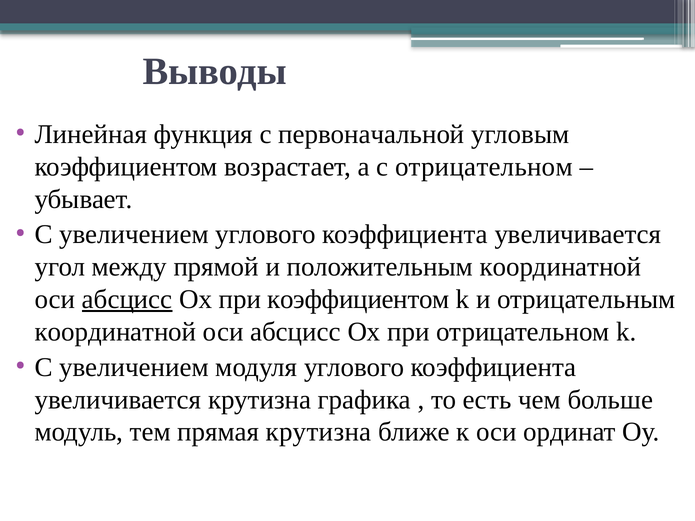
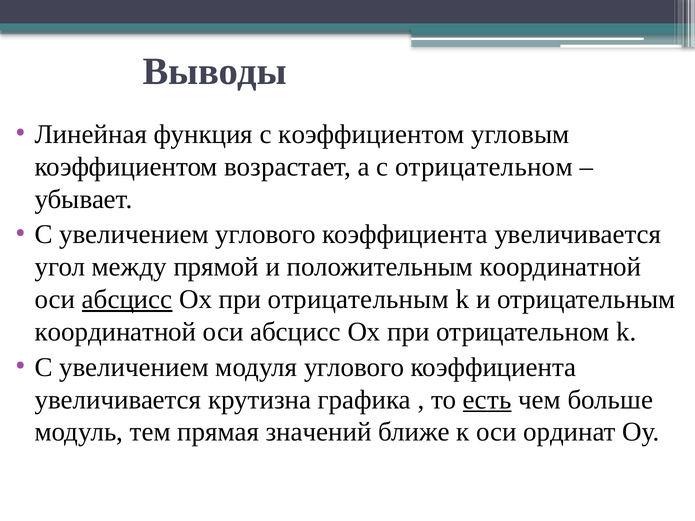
с первоначальной: первоначальной -> коэффициентом
при коэффициентом: коэффициентом -> отрицательным
есть underline: none -> present
прямая крутизна: крутизна -> значений
